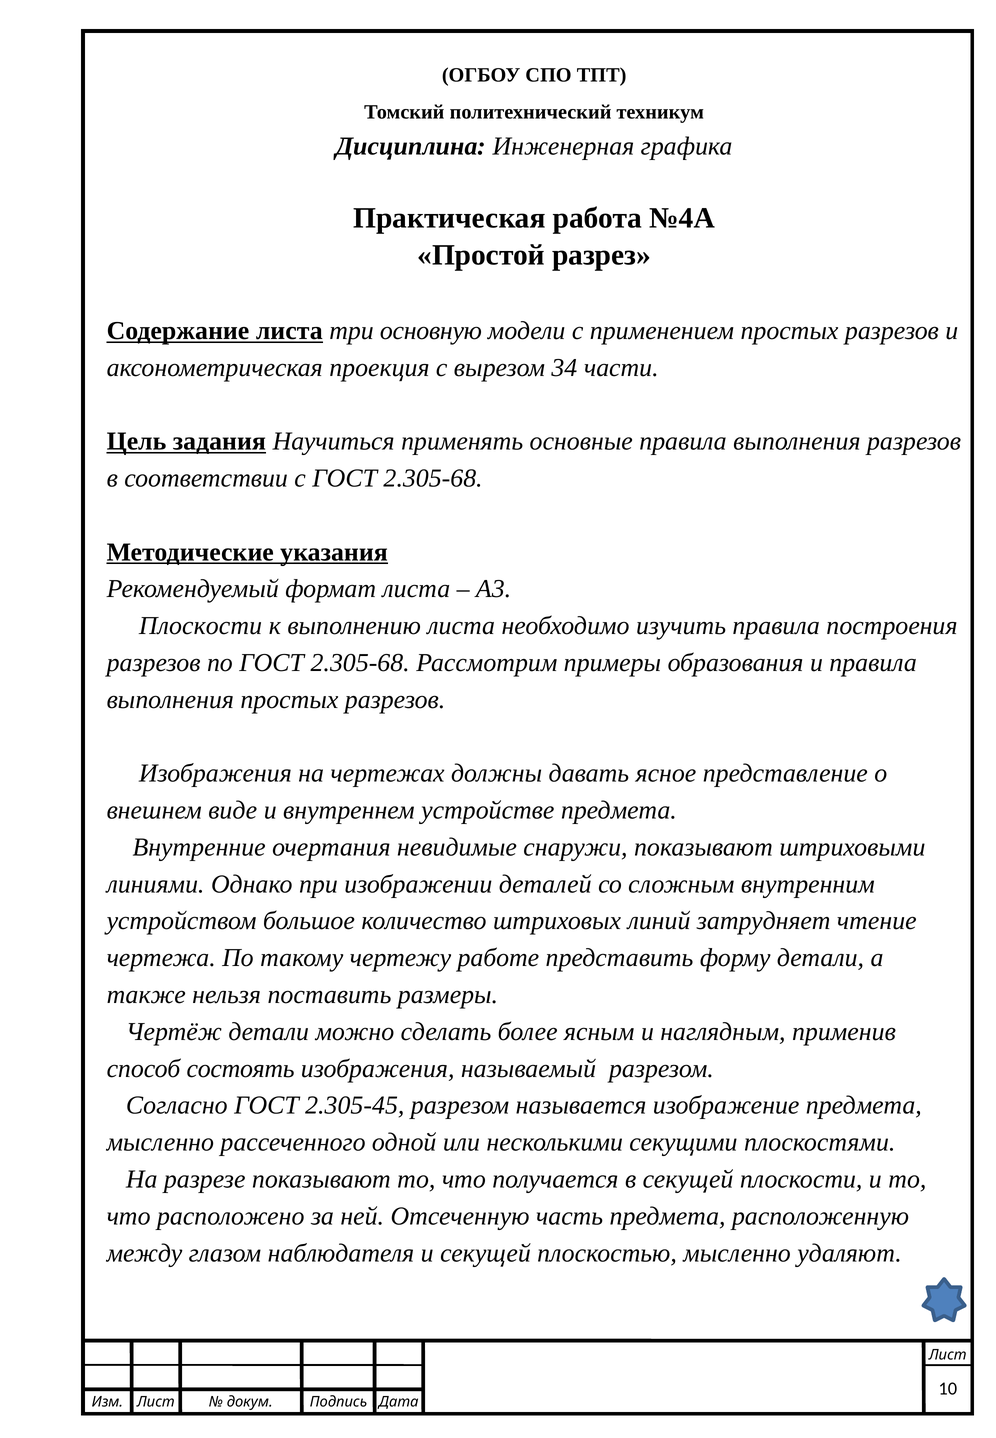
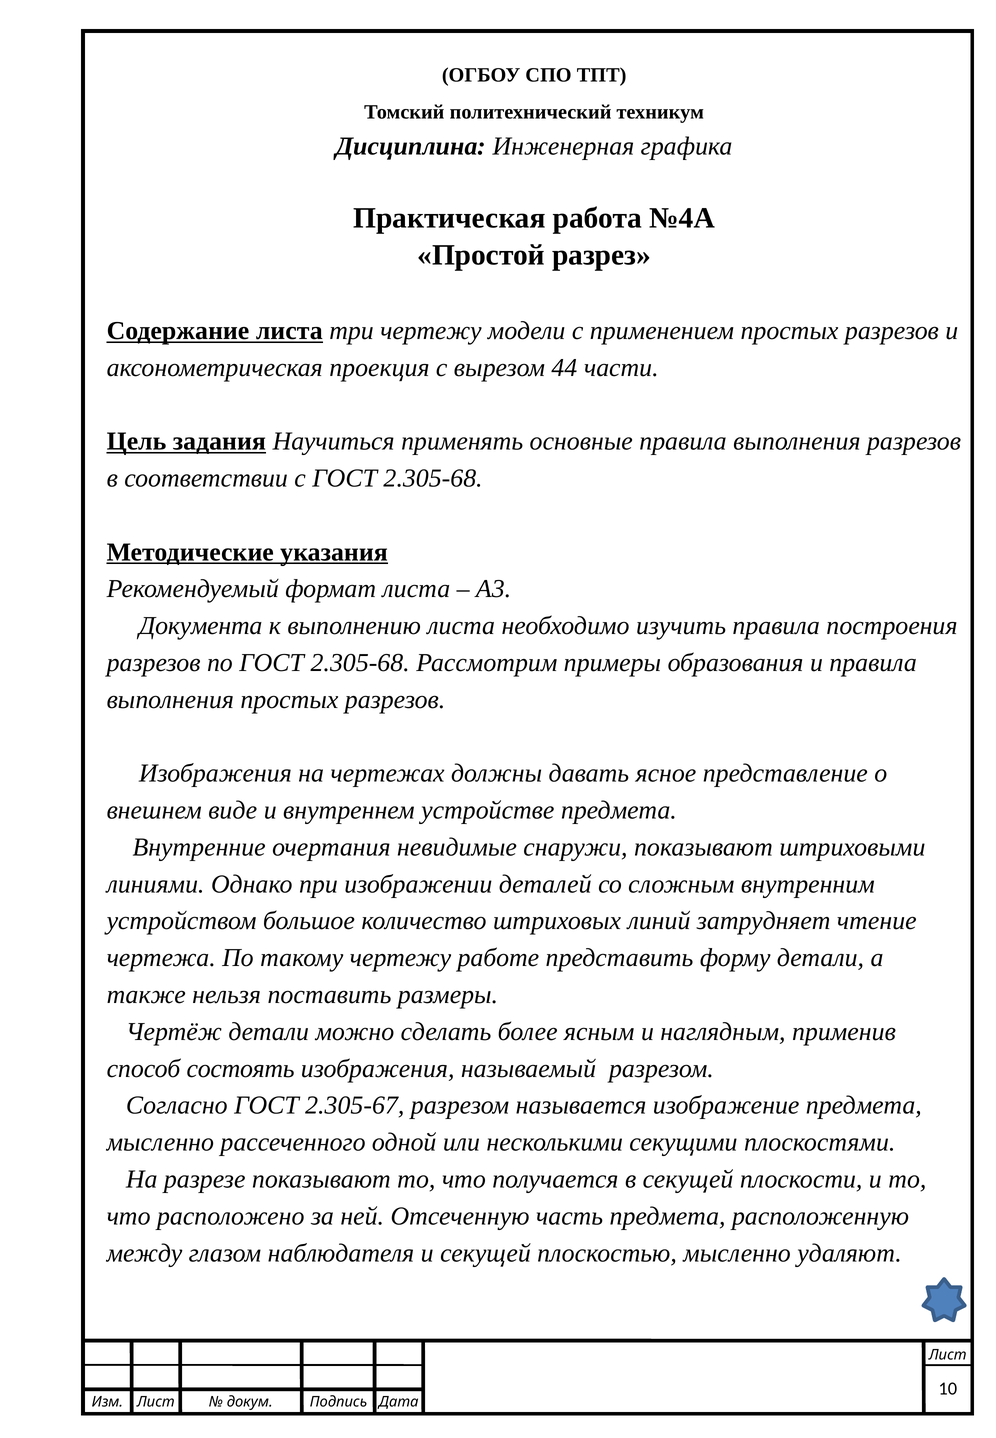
три основную: основную -> чертежу
34: 34 -> 44
Плоскости at (201, 626): Плоскости -> Документа
2.305-45: 2.305-45 -> 2.305-67
